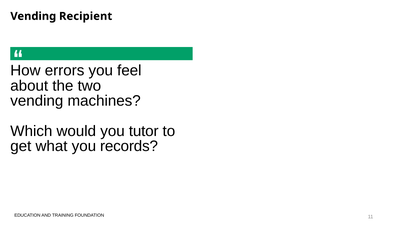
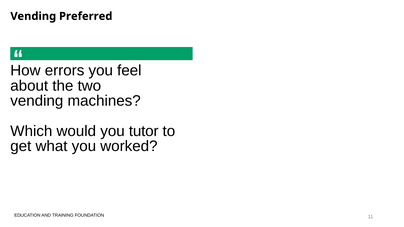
Recipient: Recipient -> Preferred
records: records -> worked
